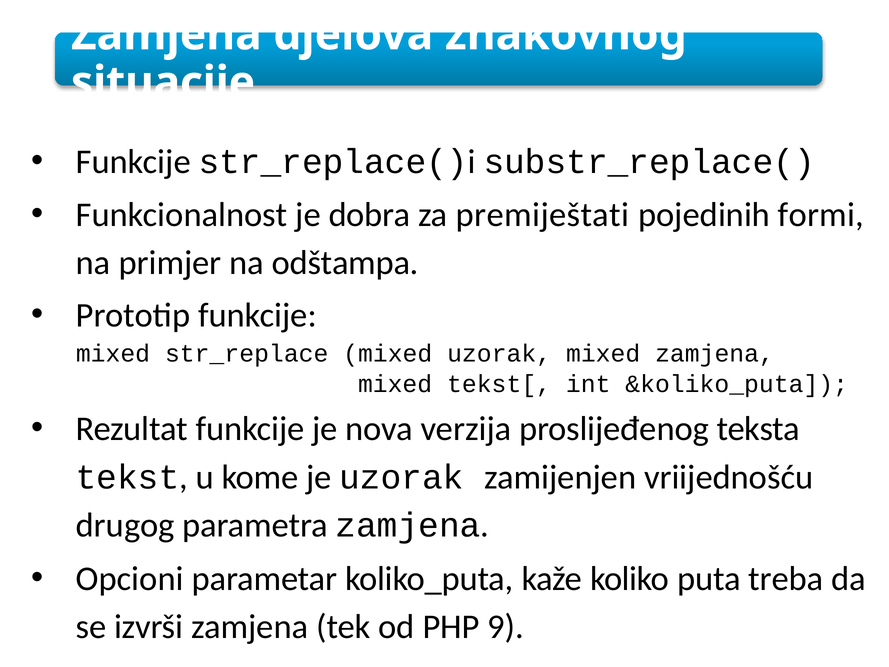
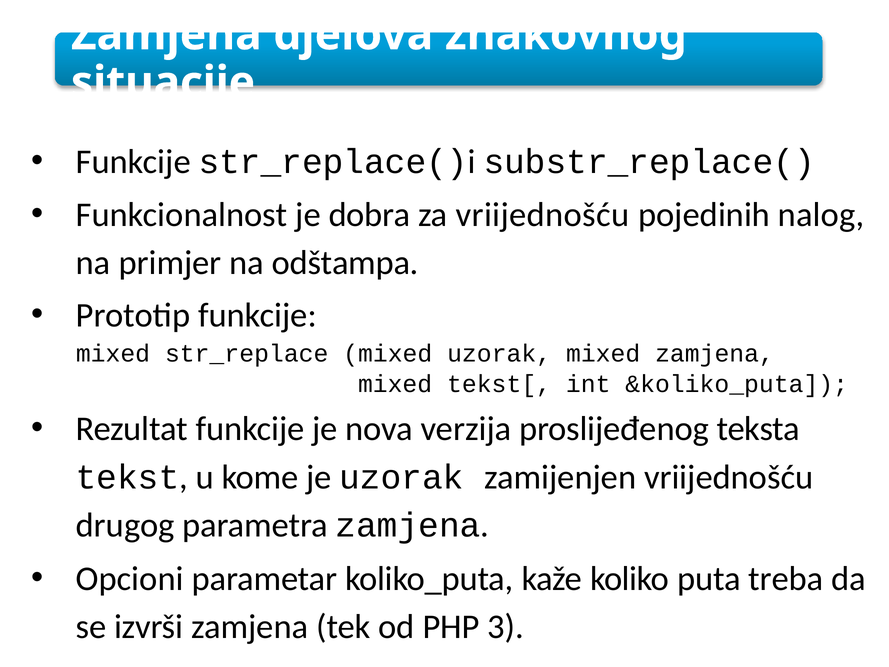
za premiještati: premiještati -> vriijednošću
formi: formi -> nalog
9: 9 -> 3
